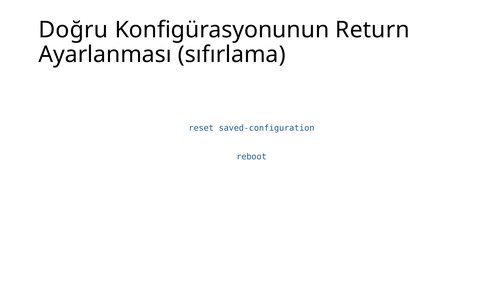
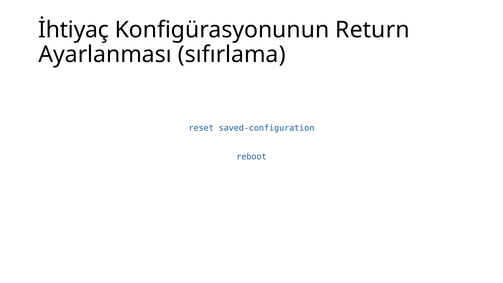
Doğru: Doğru -> İhtiyaç
